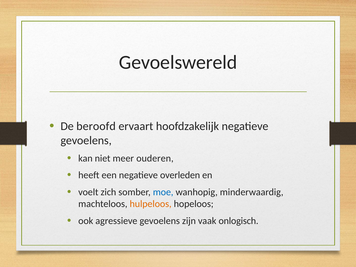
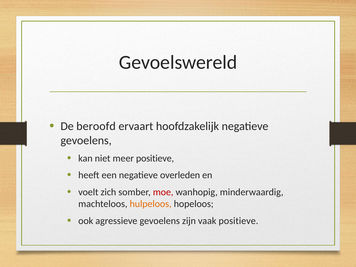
meer ouderen: ouderen -> positieve
moe colour: blue -> red
vaak onlogisch: onlogisch -> positieve
